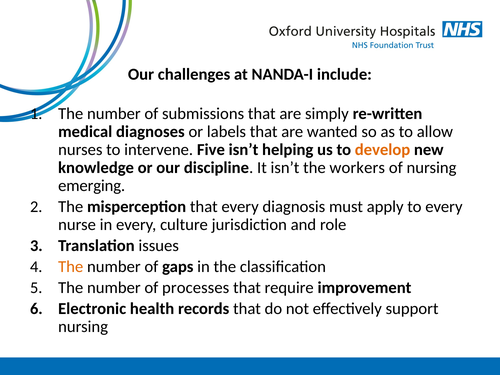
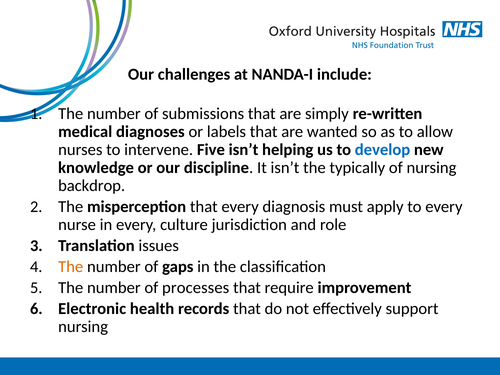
develop colour: orange -> blue
workers: workers -> typically
emerging: emerging -> backdrop
